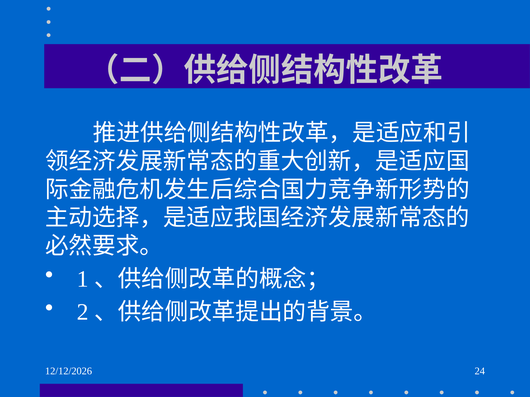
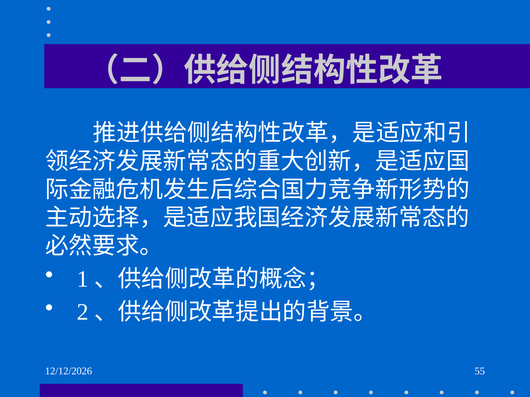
24: 24 -> 55
